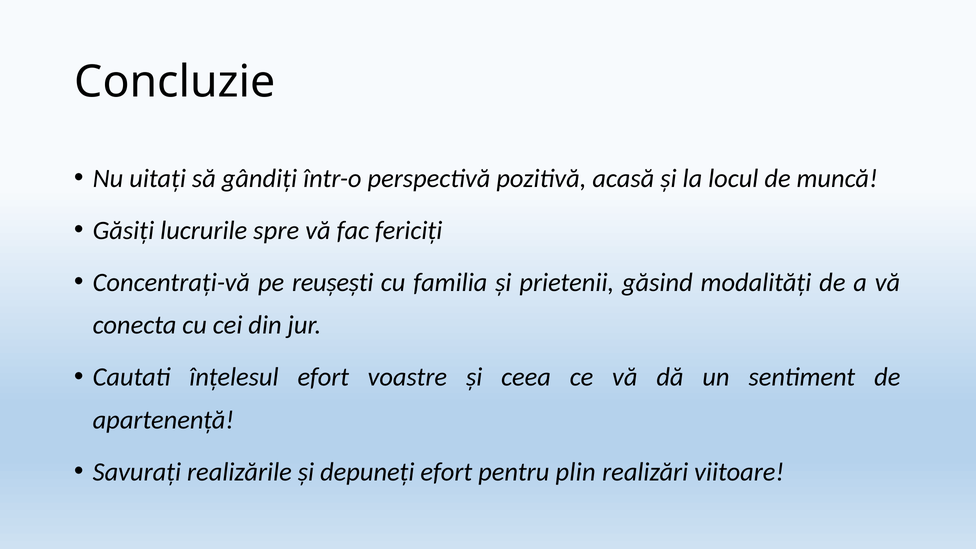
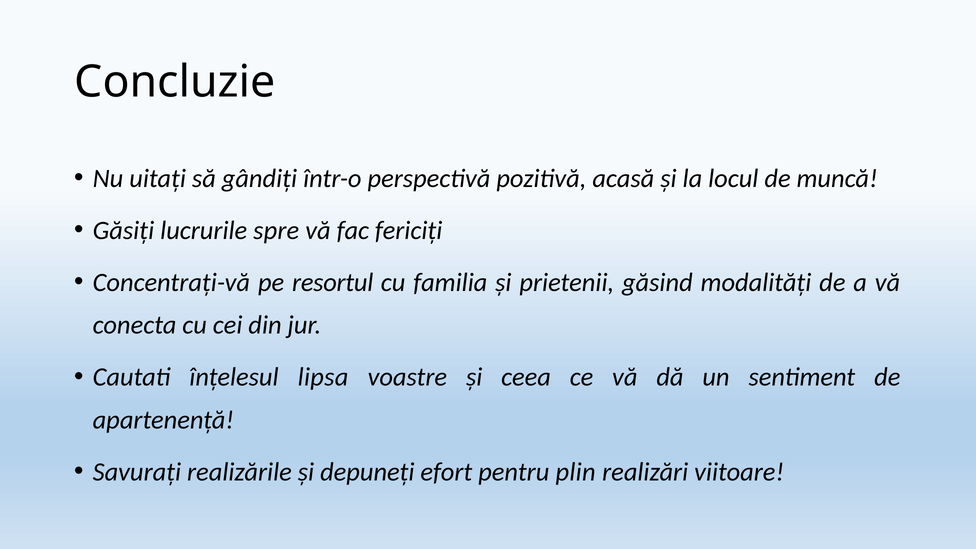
reușești: reușești -> resortul
înțelesul efort: efort -> lipsa
